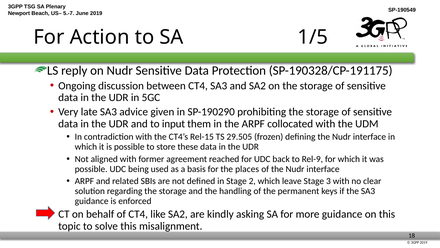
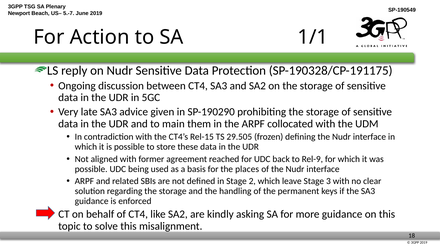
1/5: 1/5 -> 1/1
input: input -> main
